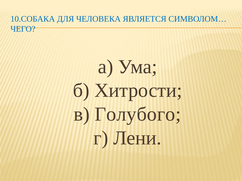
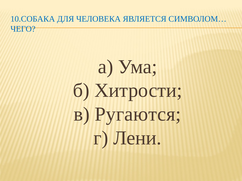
Голубого: Голубого -> Ругаются
